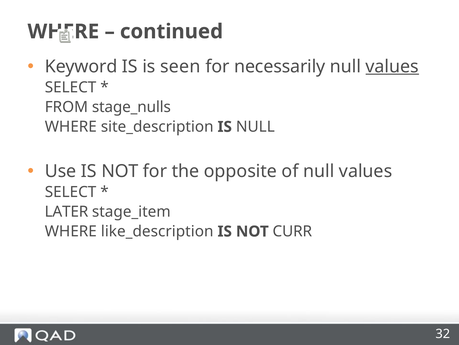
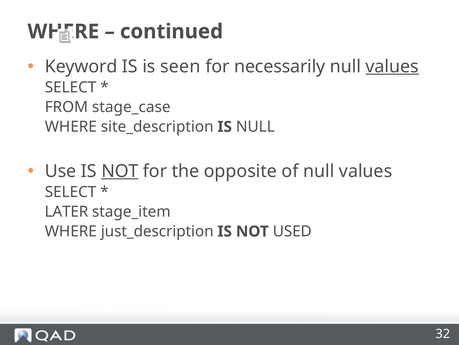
stage_nulls: stage_nulls -> stage_case
NOT at (120, 171) underline: none -> present
like_description: like_description -> just_description
CURR: CURR -> USED
